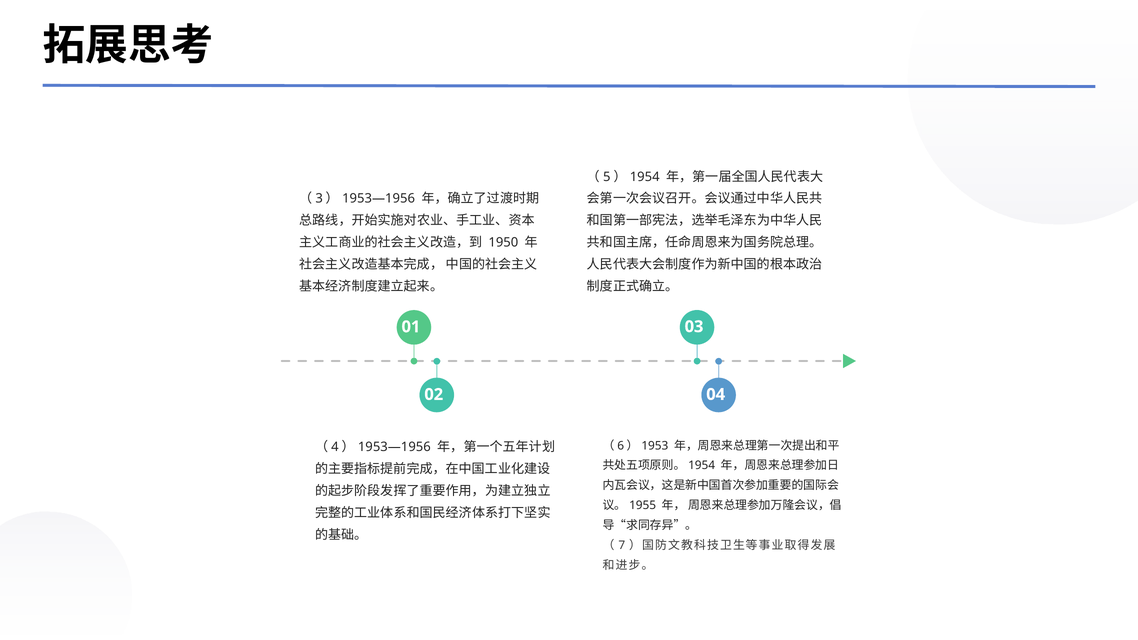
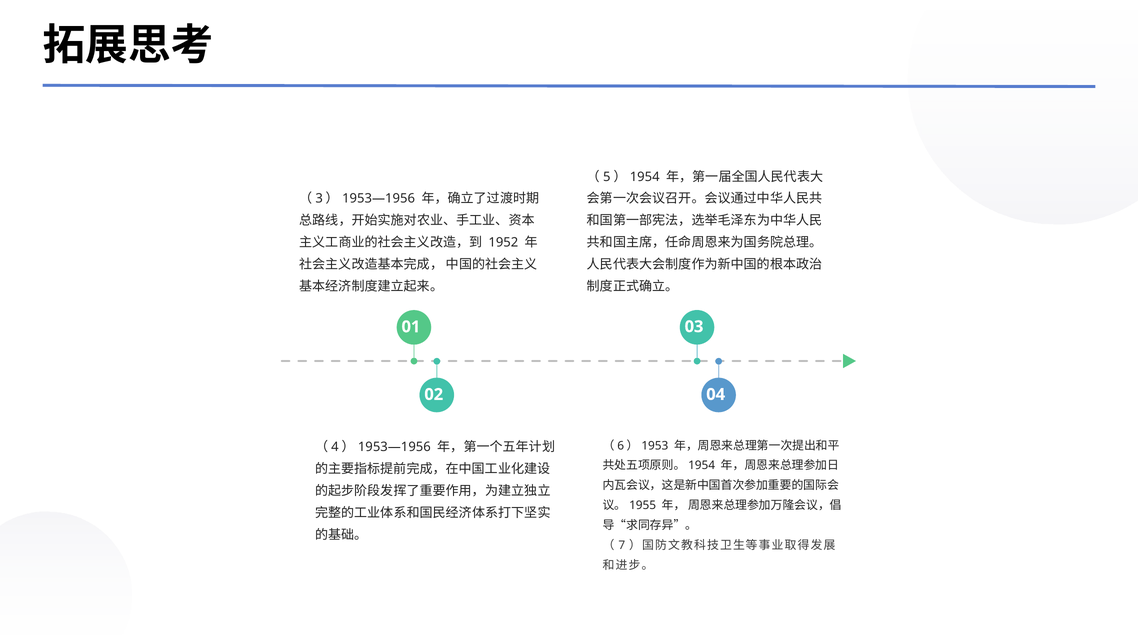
1950: 1950 -> 1952
